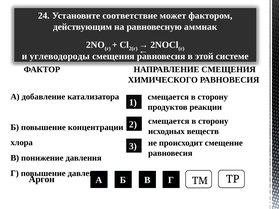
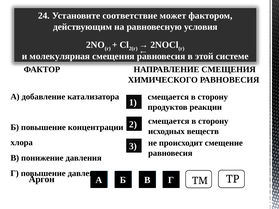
аммиак: аммиак -> условия
углеводороды: углеводороды -> молекулярная
